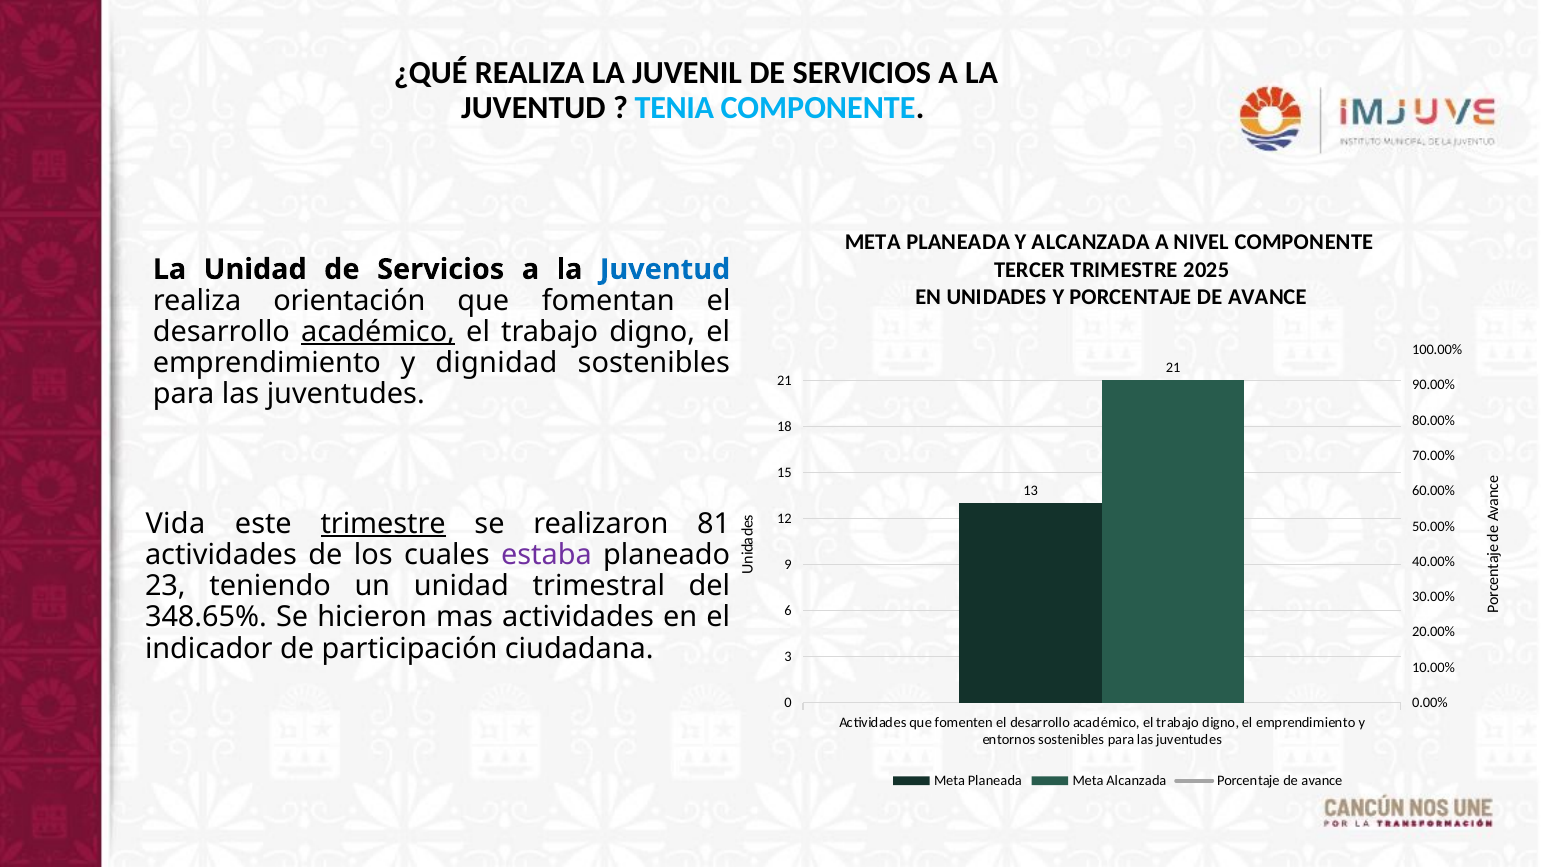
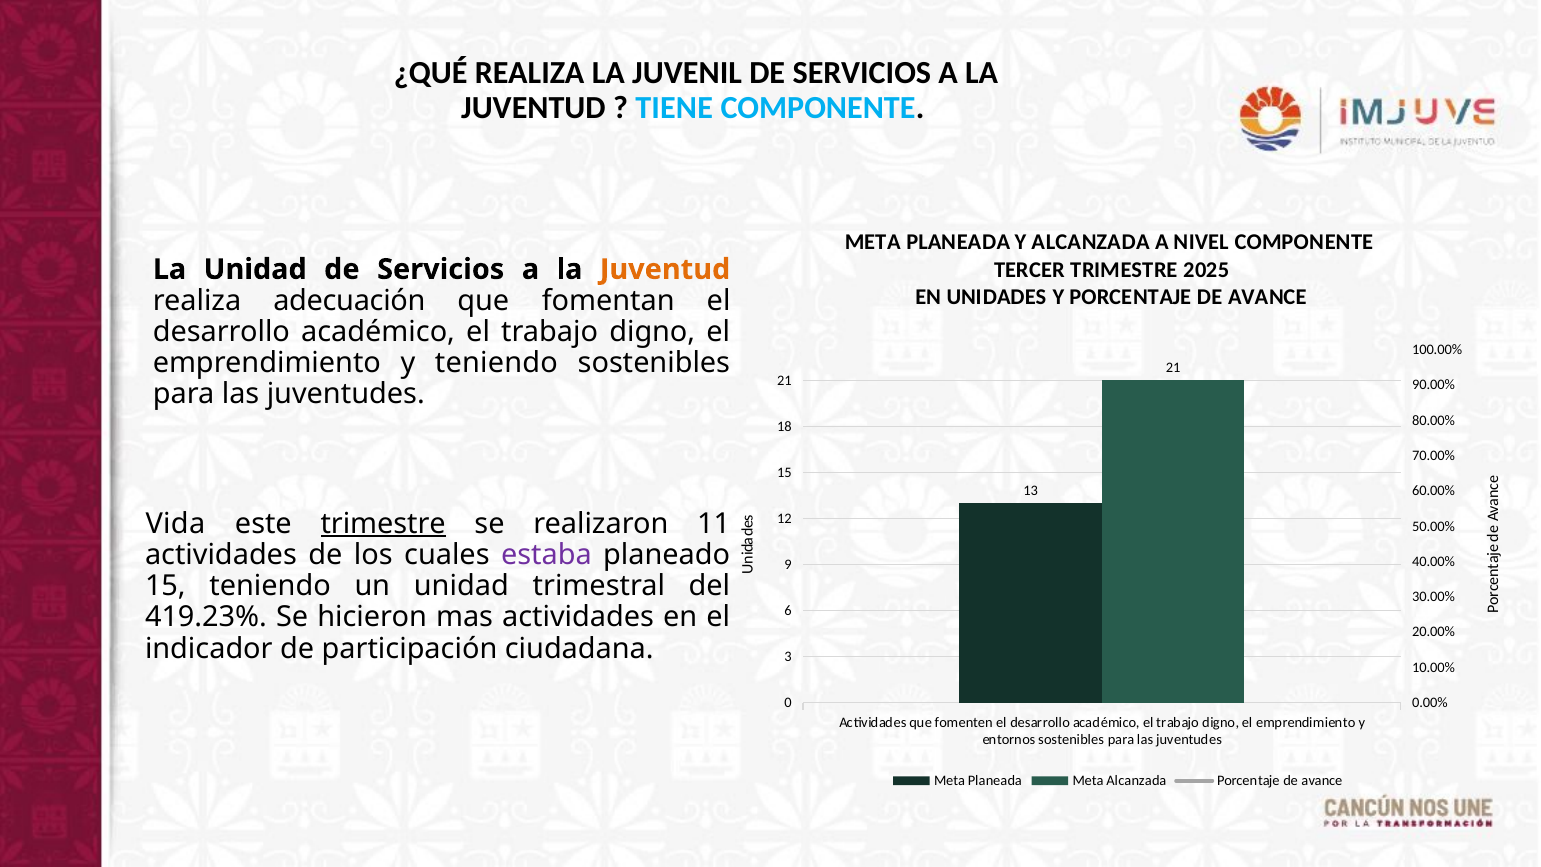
TENIA: TENIA -> TIENE
Juventud at (665, 269) colour: blue -> orange
orientación: orientación -> adecuación
académico at (378, 332) underline: present -> none
y dignidad: dignidad -> teniendo
81: 81 -> 11
23 at (165, 586): 23 -> 15
348.65%: 348.65% -> 419.23%
